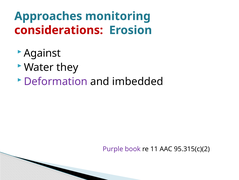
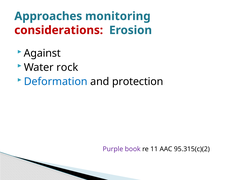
they: they -> rock
Deformation colour: purple -> blue
imbedded: imbedded -> protection
